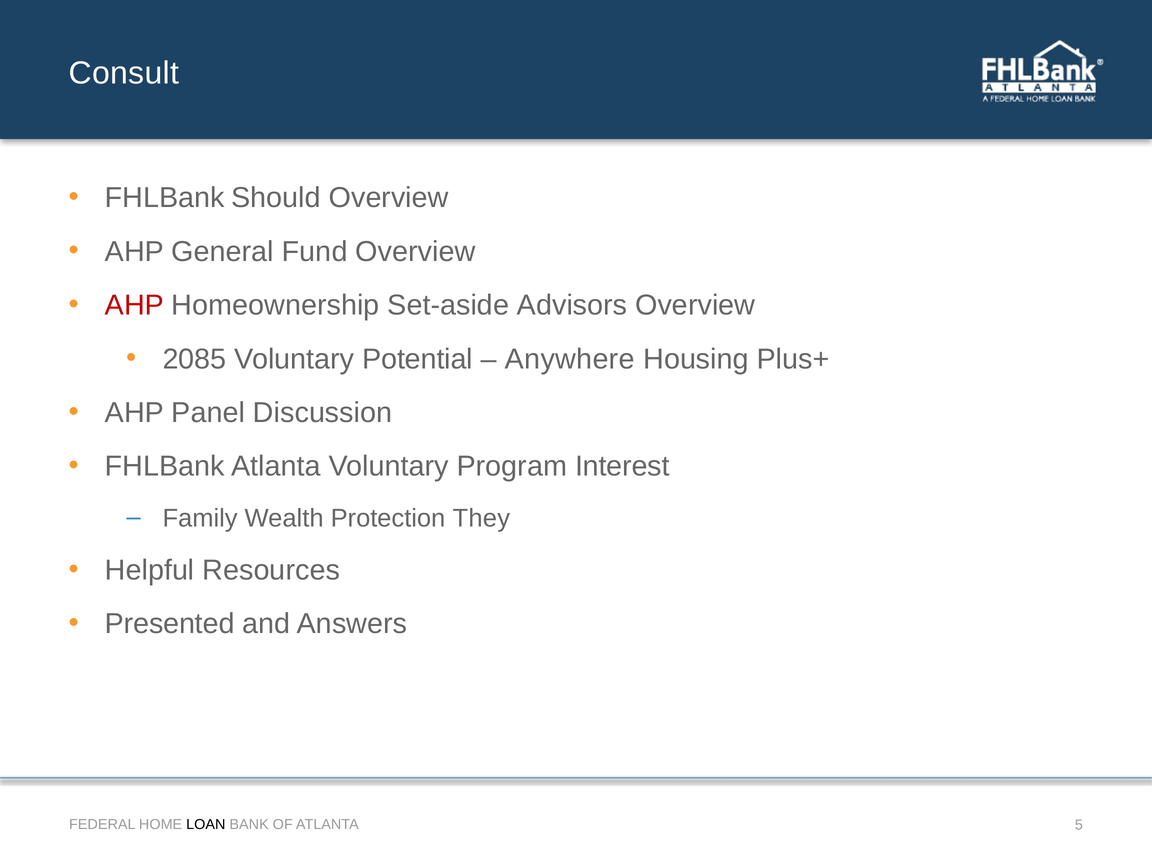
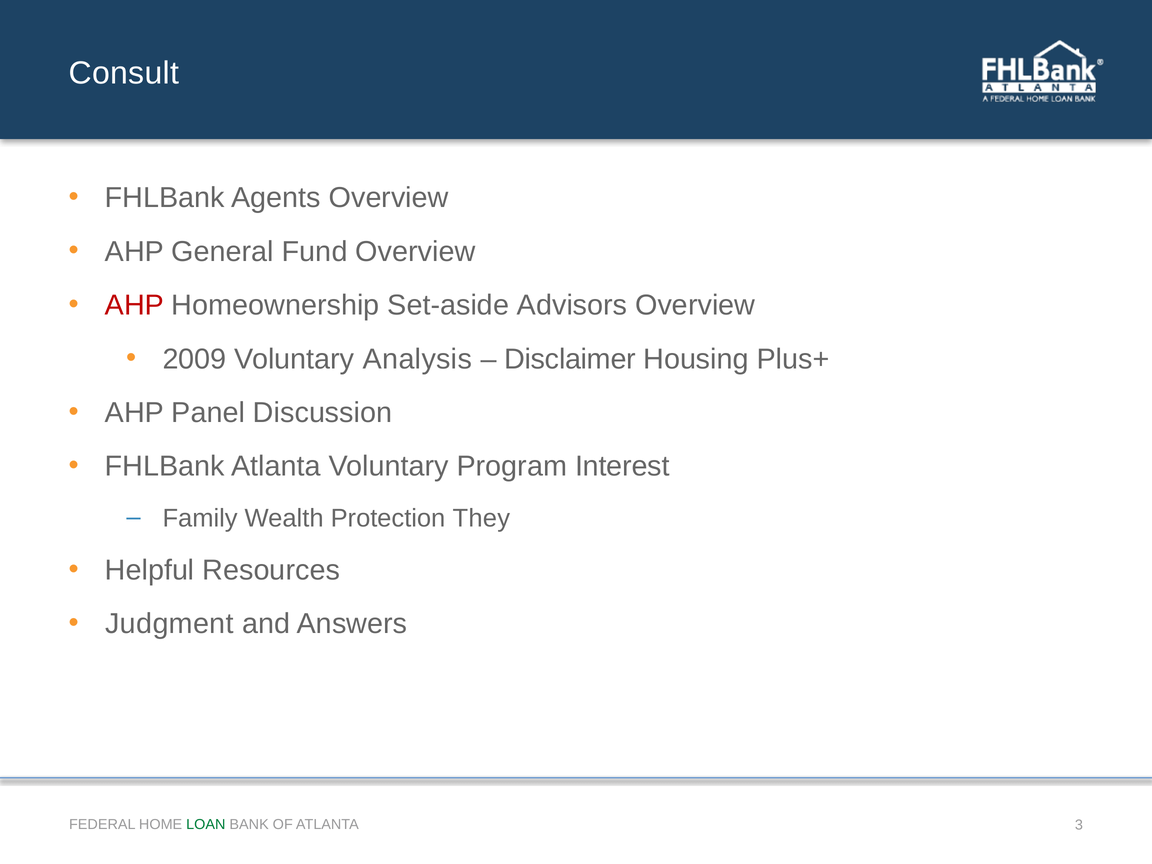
Should: Should -> Agents
2085: 2085 -> 2009
Potential: Potential -> Analysis
Anywhere: Anywhere -> Disclaimer
Presented: Presented -> Judgment
LOAN colour: black -> green
5: 5 -> 3
